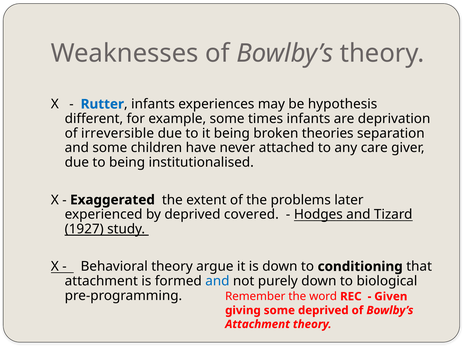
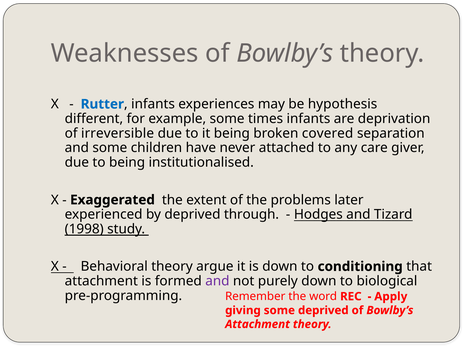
theories: theories -> covered
covered: covered -> through
1927: 1927 -> 1998
and at (217, 281) colour: blue -> purple
Given: Given -> Apply
